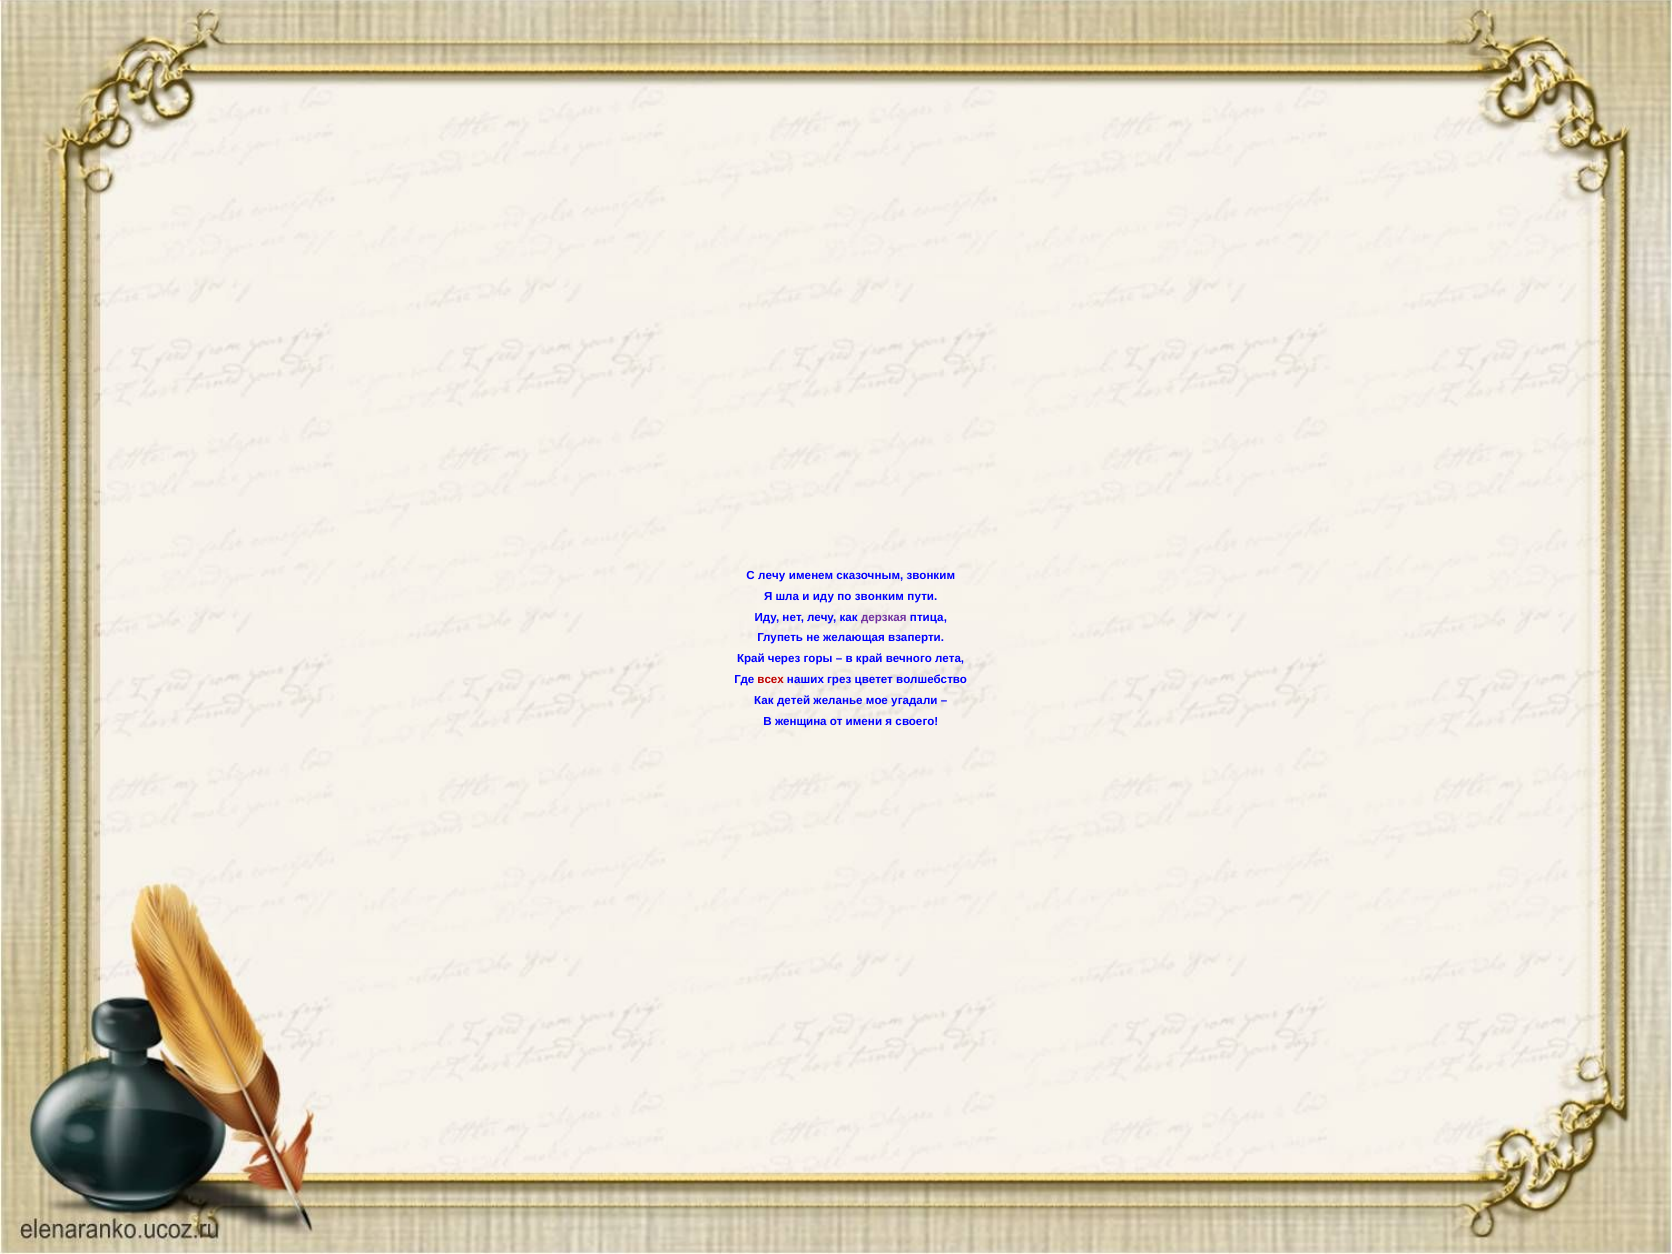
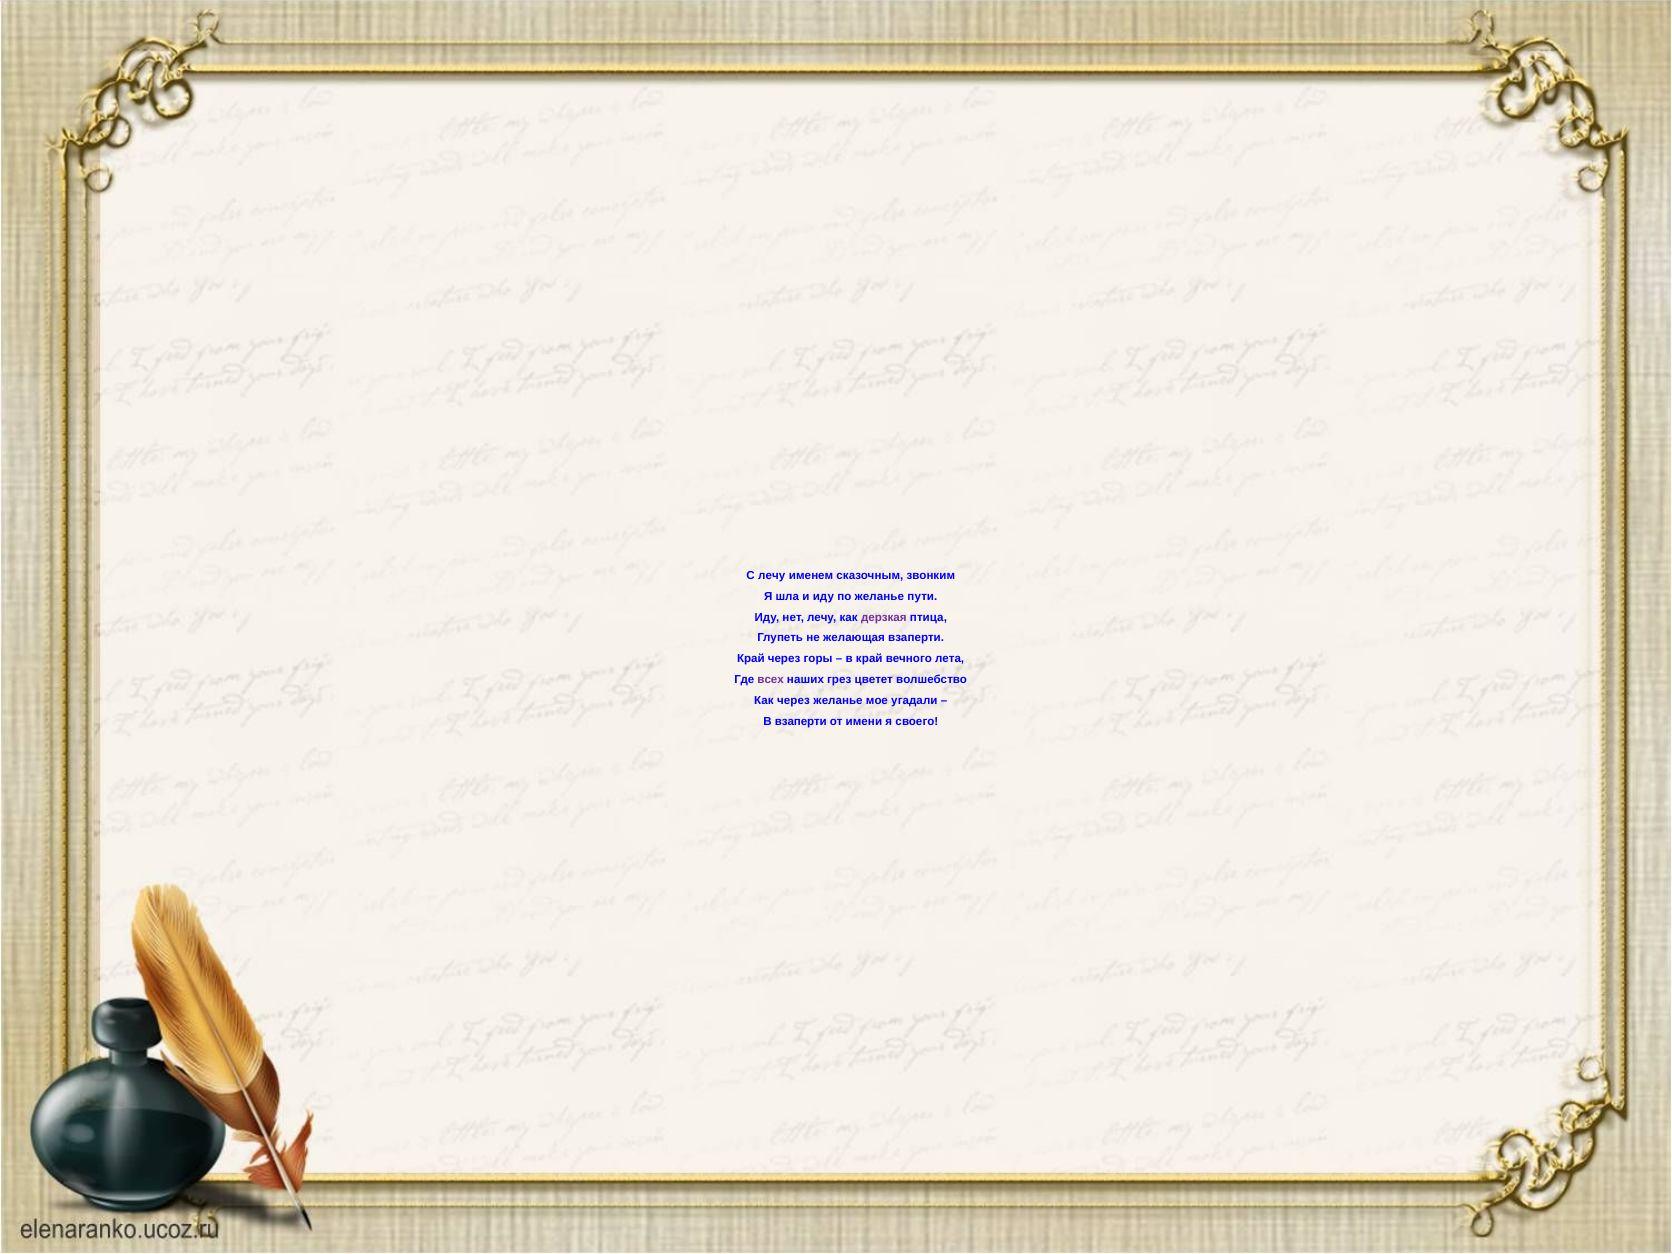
по звонким: звонким -> желанье
всех colour: red -> purple
Как детей: детей -> через
В женщина: женщина -> взаперти
